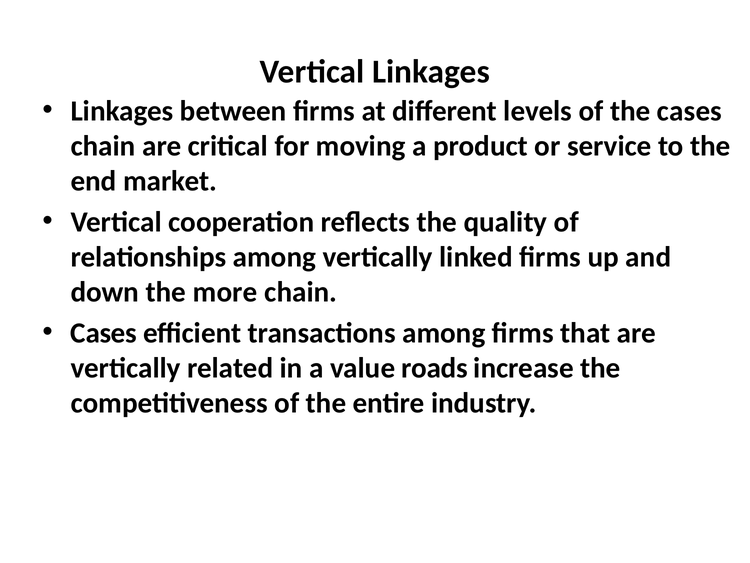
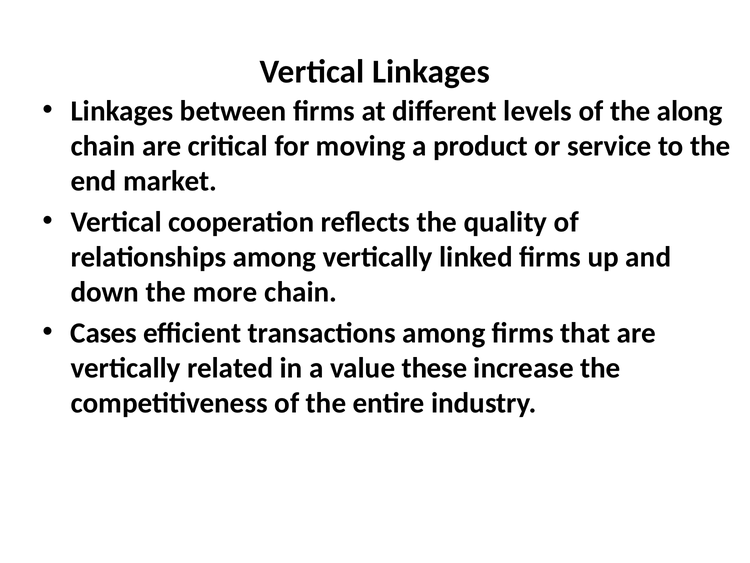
the cases: cases -> along
roads: roads -> these
